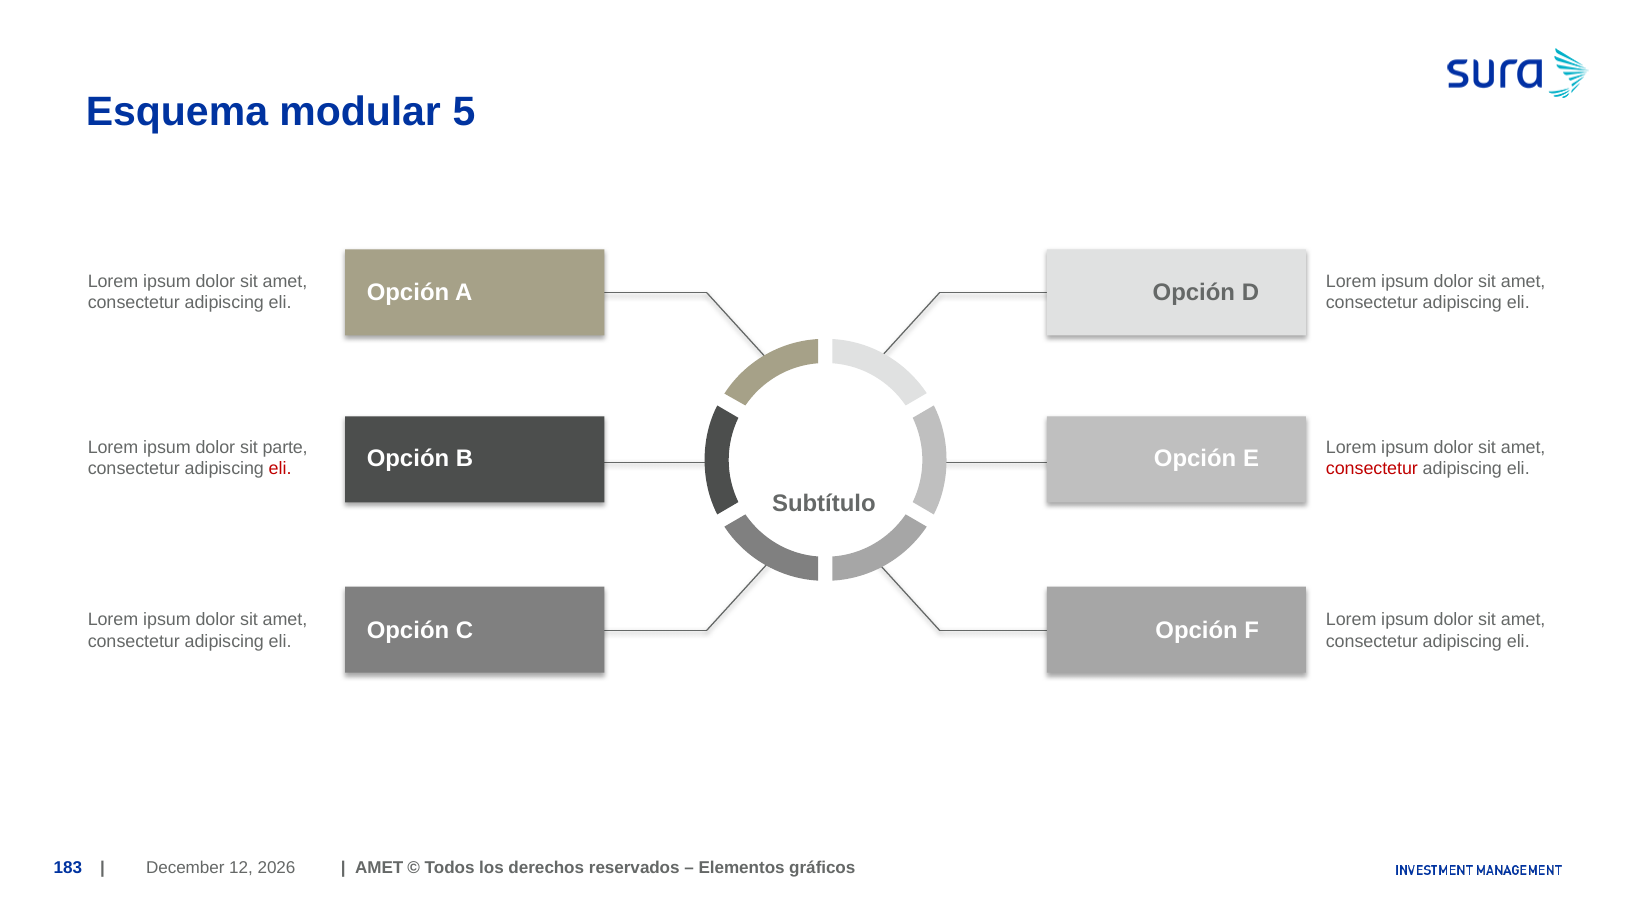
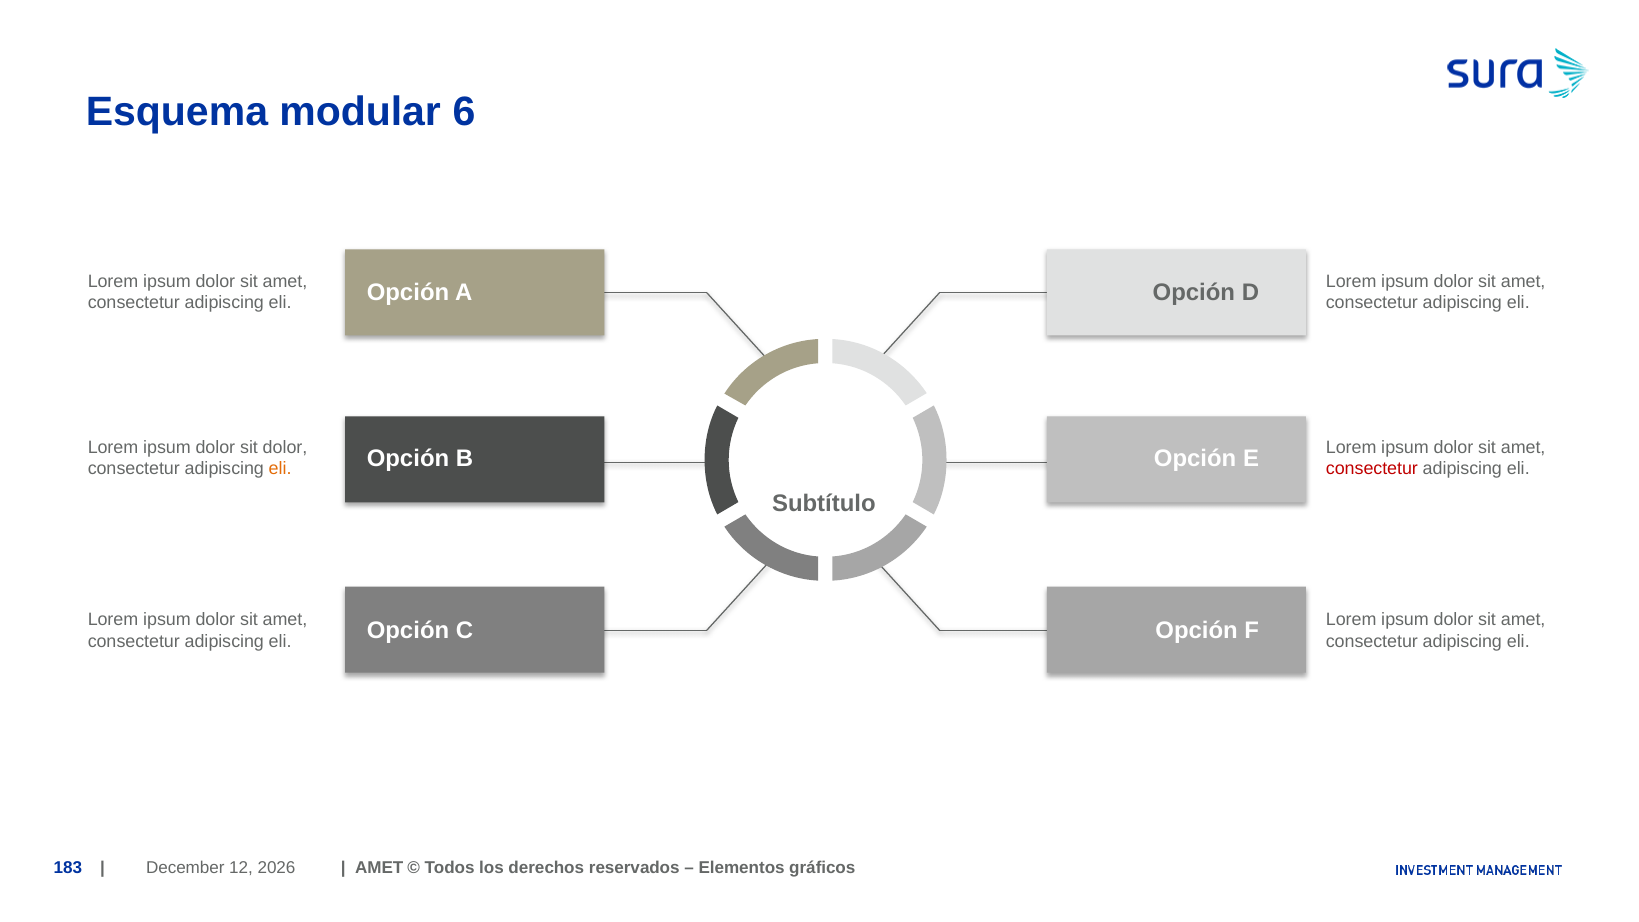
5: 5 -> 6
sit parte: parte -> dolor
eli at (280, 469) colour: red -> orange
